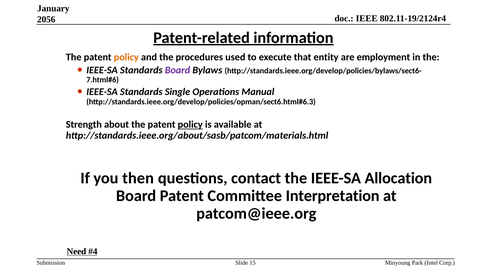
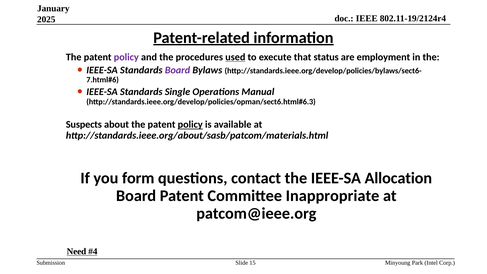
2056: 2056 -> 2025
policy at (126, 57) colour: orange -> purple
used underline: none -> present
entity: entity -> status
Strength: Strength -> Suspects
then: then -> form
Interpretation: Interpretation -> Inappropriate
